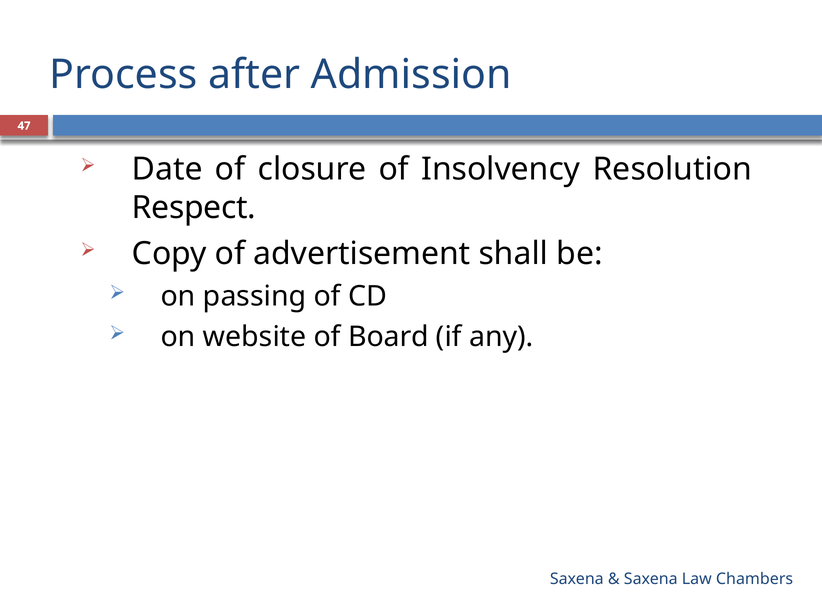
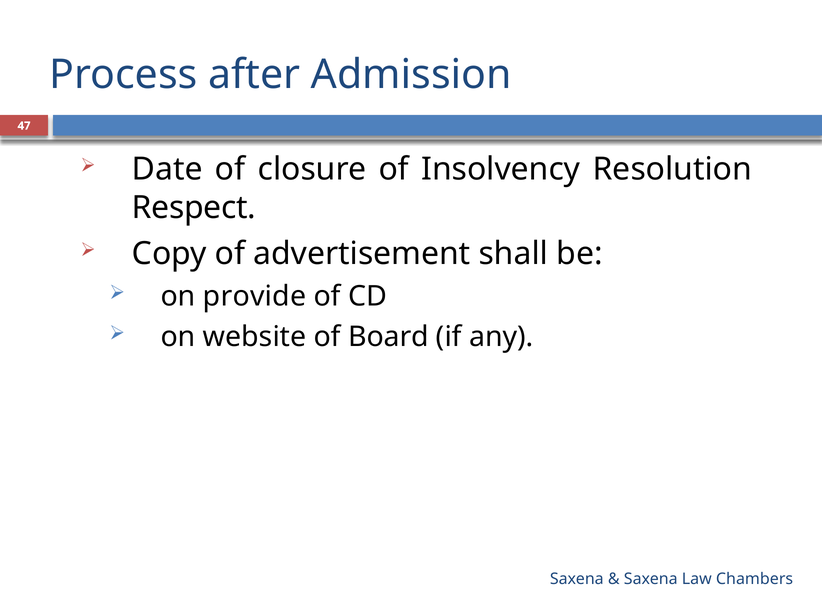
passing: passing -> provide
